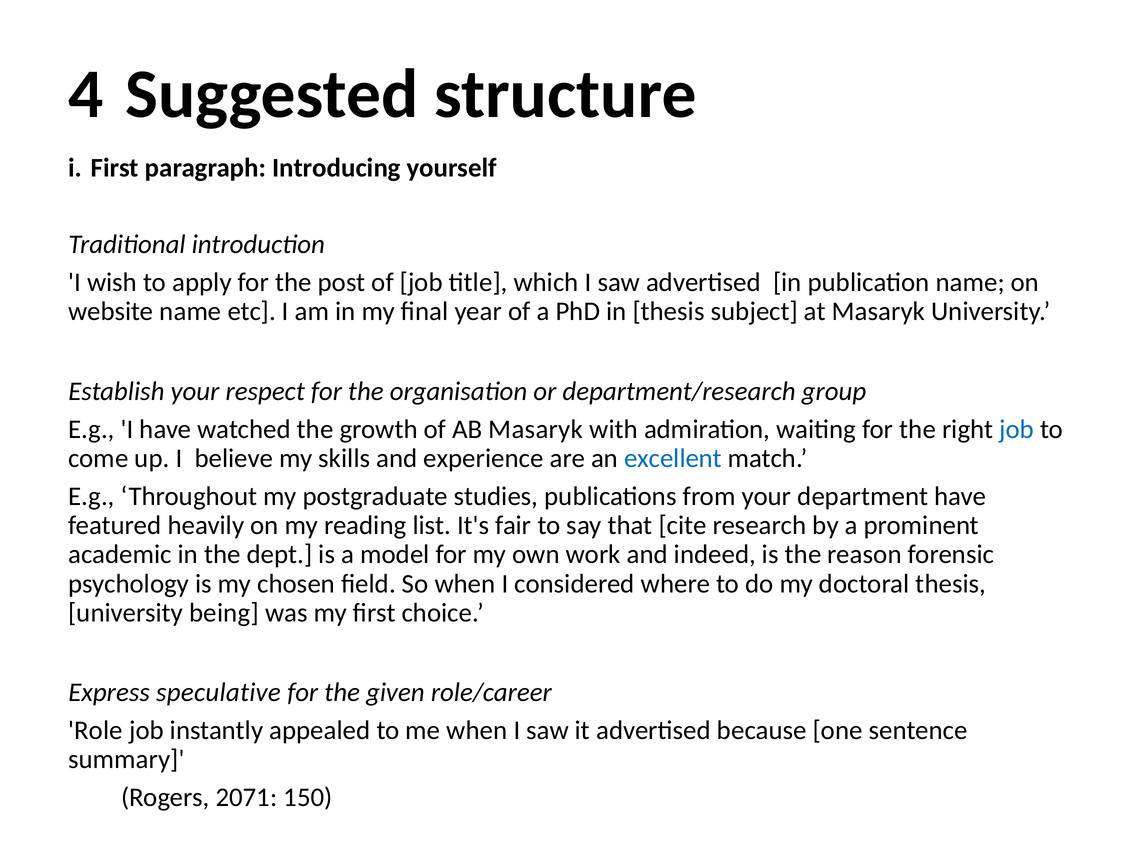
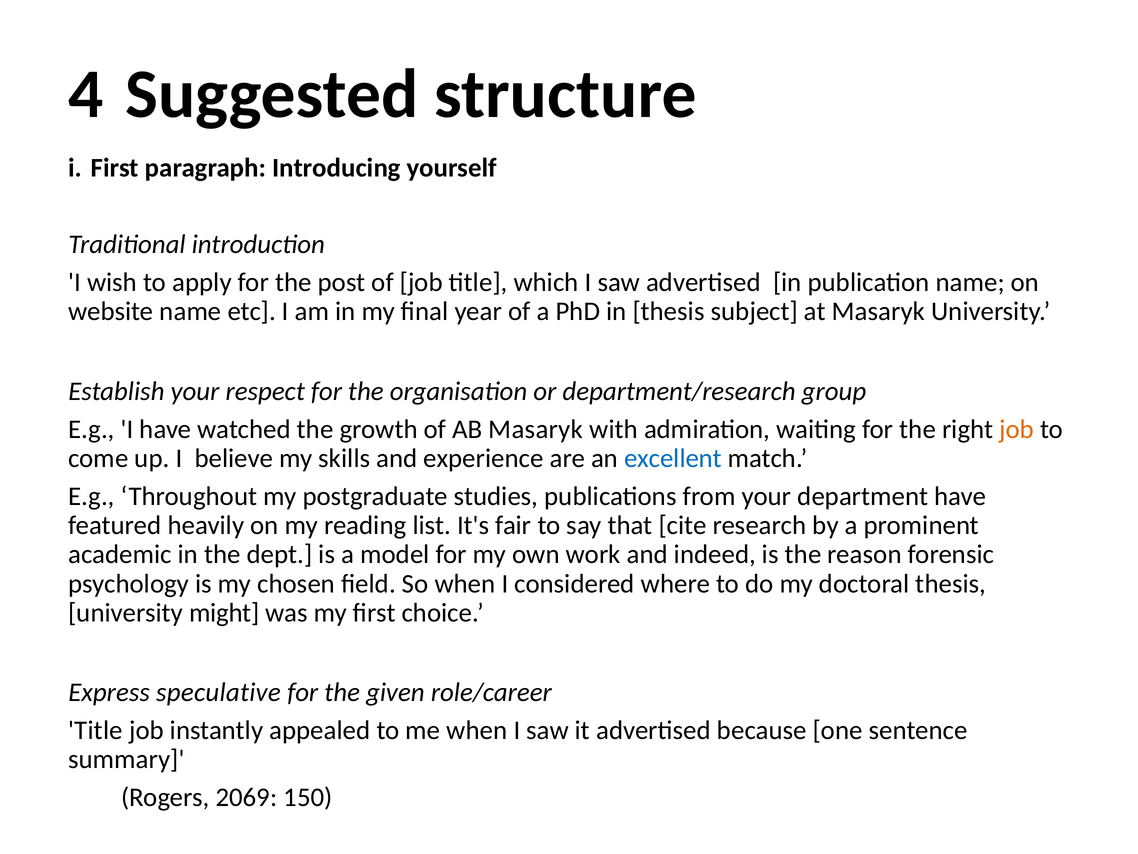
job at (1017, 429) colour: blue -> orange
being: being -> might
Role at (96, 730): Role -> Title
2071: 2071 -> 2069
